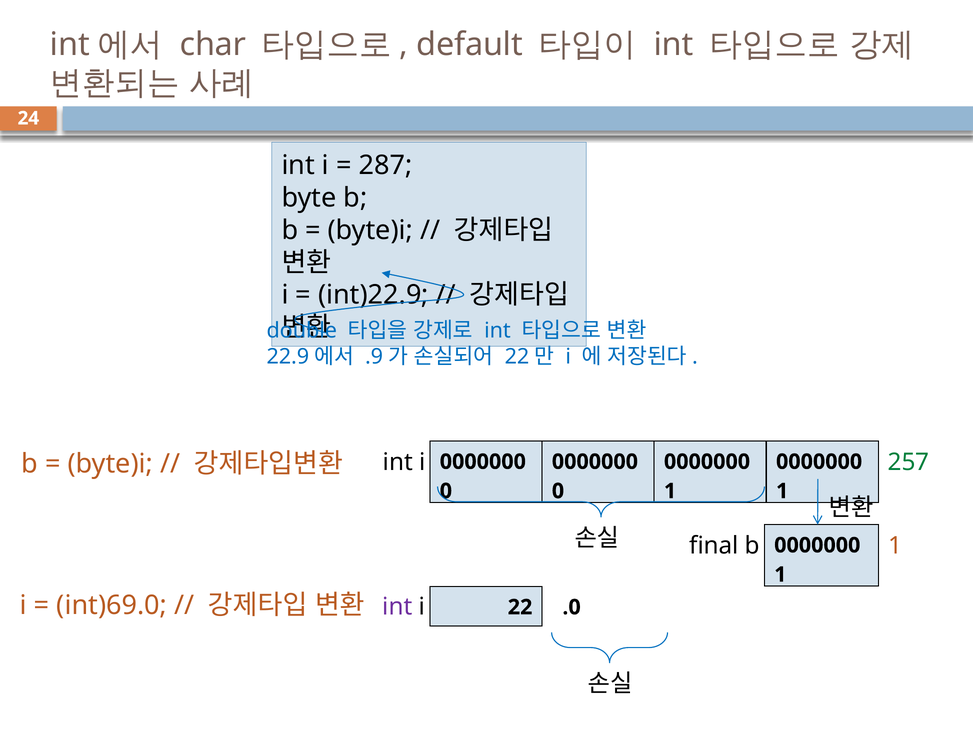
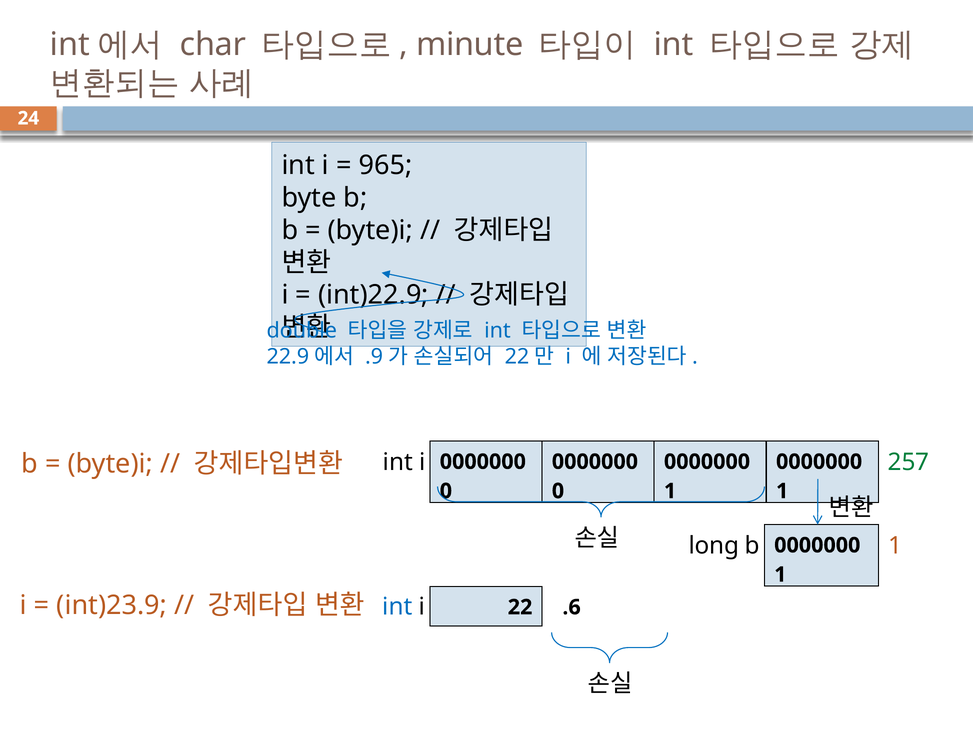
default: default -> minute
287: 287 -> 965
final: final -> long
int)69.0: int)69.0 -> int)23.9
int at (397, 607) colour: purple -> blue
.0: .0 -> .6
